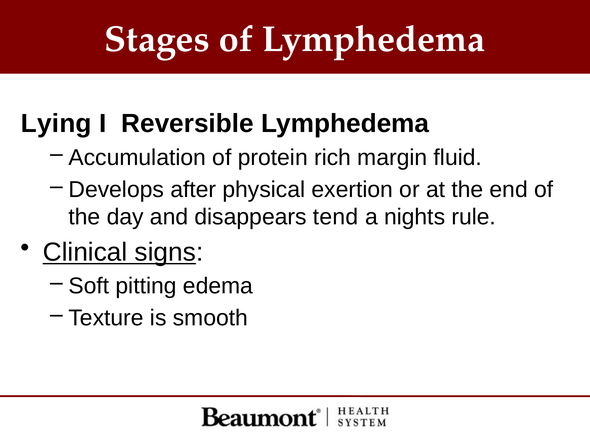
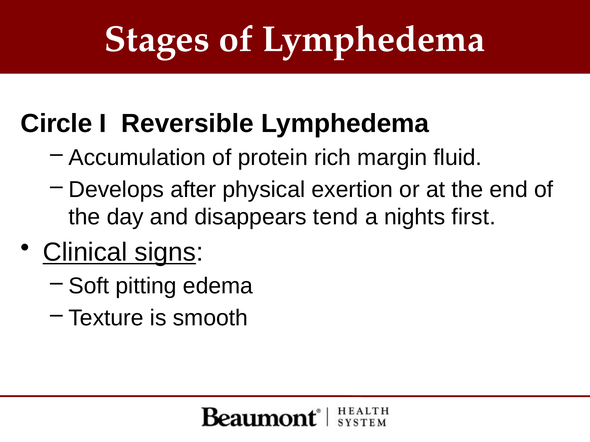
Lying: Lying -> Circle
rule: rule -> first
